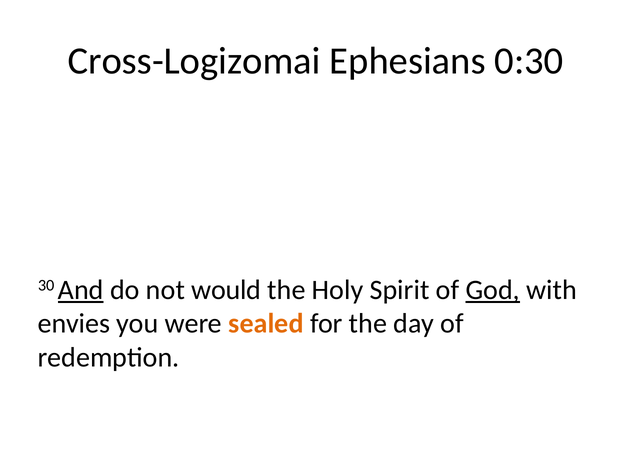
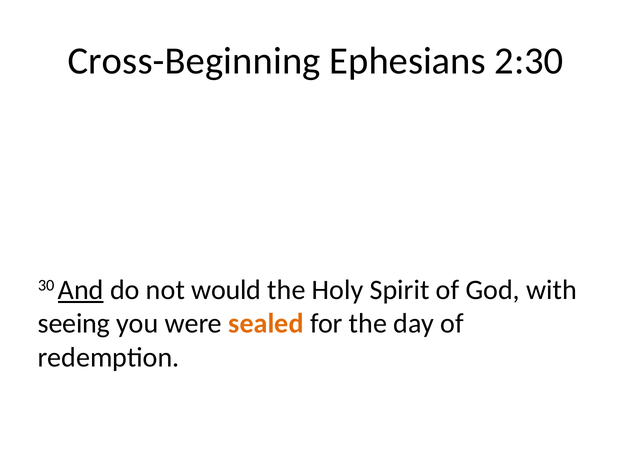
Cross-Logizomai: Cross-Logizomai -> Cross-Beginning
0:30: 0:30 -> 2:30
God underline: present -> none
envies: envies -> seeing
